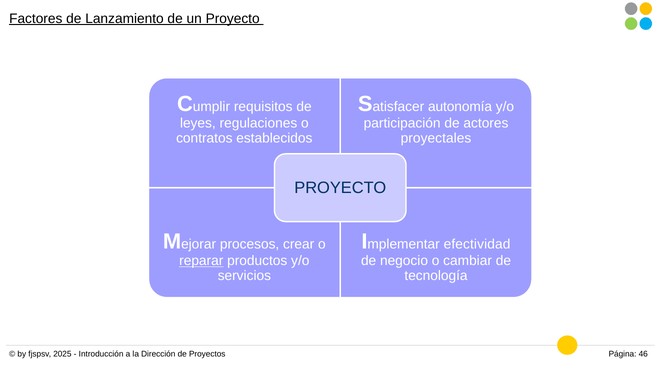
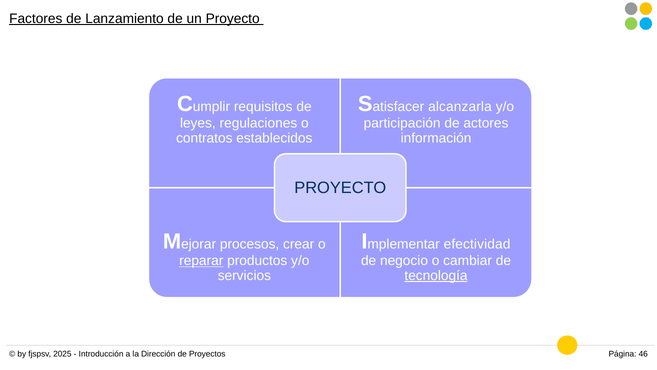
autonomía: autonomía -> alcanzarla
proyectales: proyectales -> información
tecnología underline: none -> present
